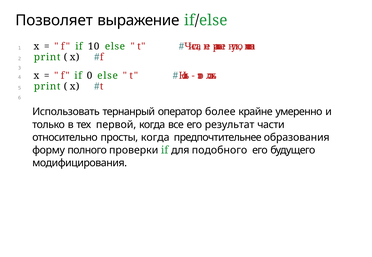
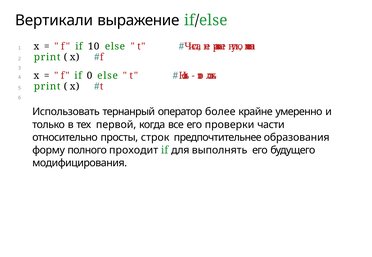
Позволяет: Позволяет -> Вертикали
результат: результат -> проверки
просты когда: когда -> строк
проверки: проверки -> проходит
подобного: подобного -> выполнять
